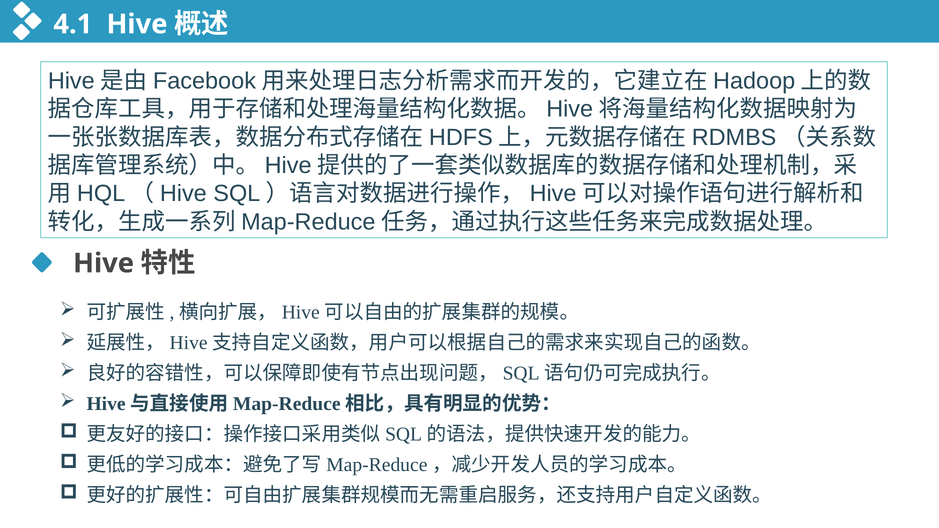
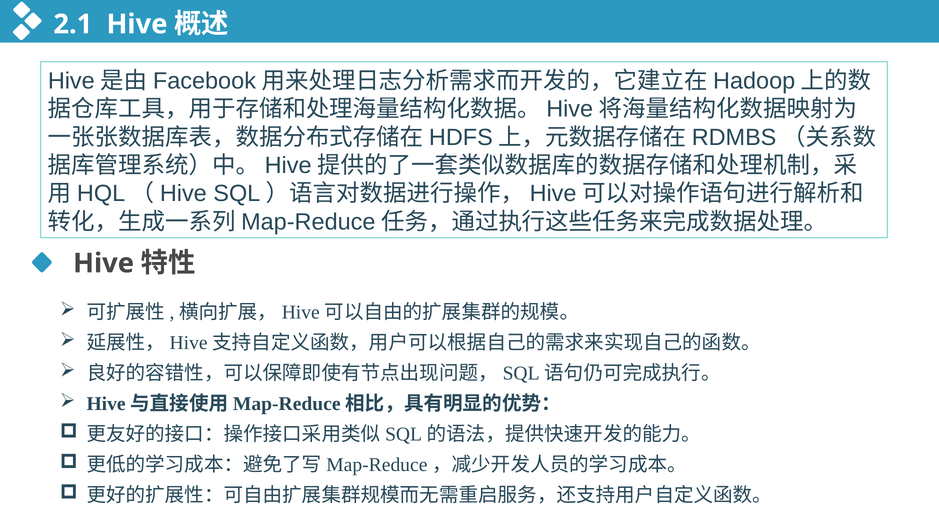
4.1: 4.1 -> 2.1
